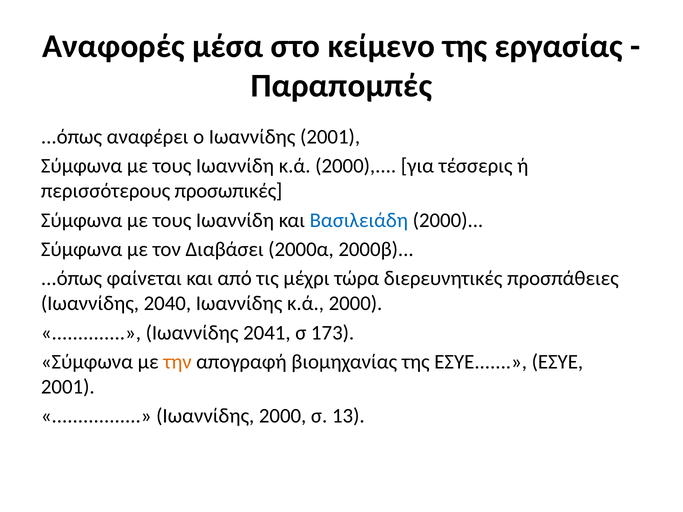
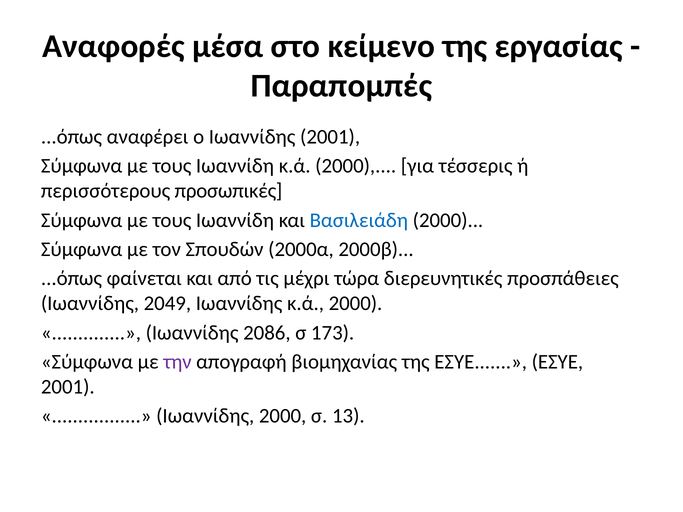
Διαβάσει: Διαβάσει -> Σπουδών
2040: 2040 -> 2049
2041: 2041 -> 2086
την colour: orange -> purple
